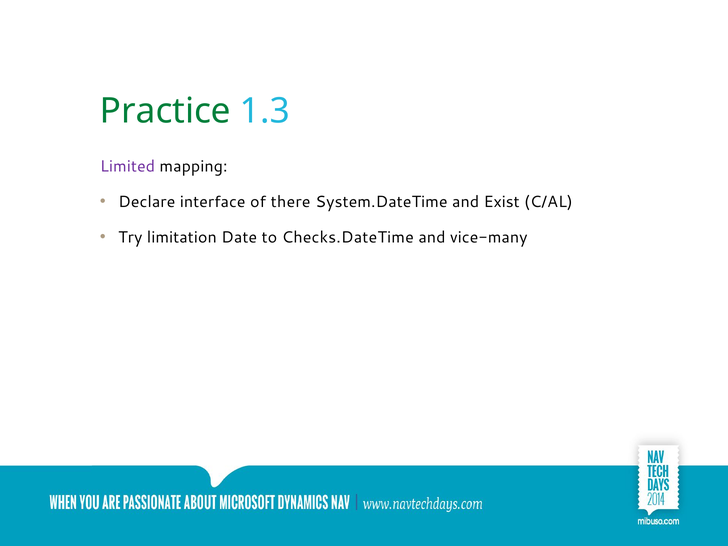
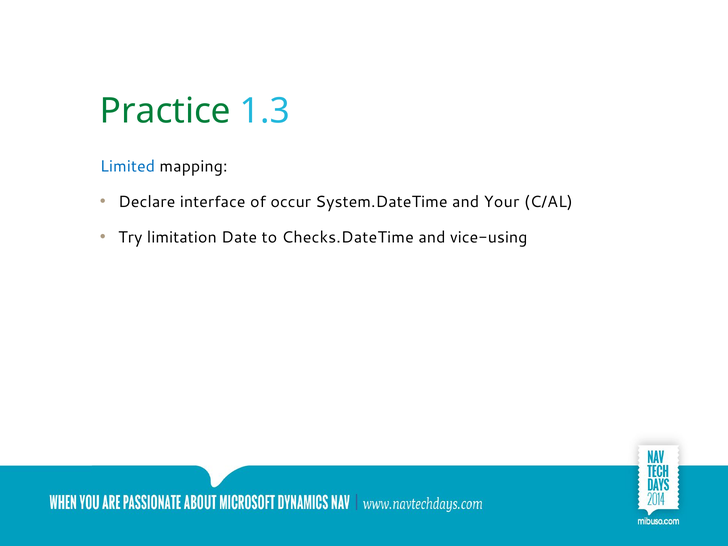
Limited colour: purple -> blue
there: there -> occur
Exist: Exist -> Your
vice-many: vice-many -> vice-using
